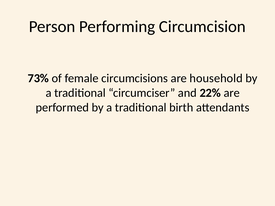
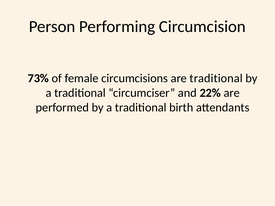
are household: household -> traditional
